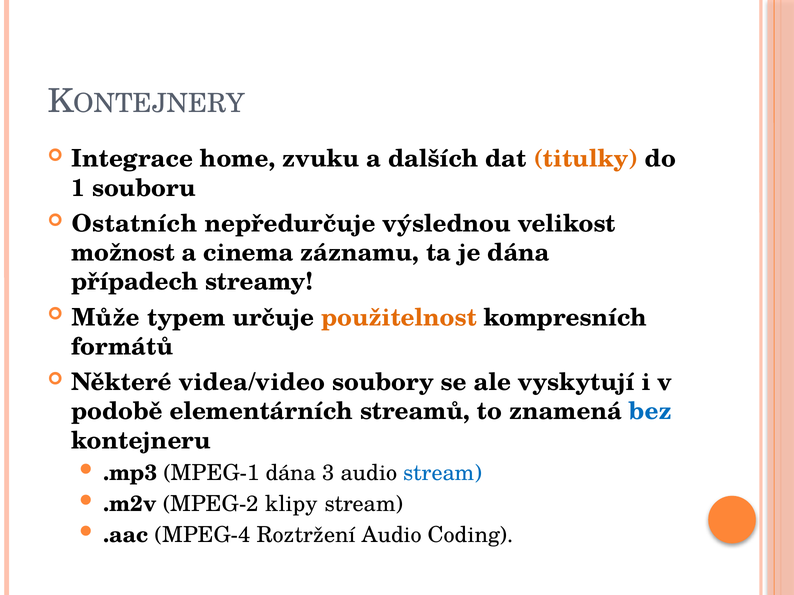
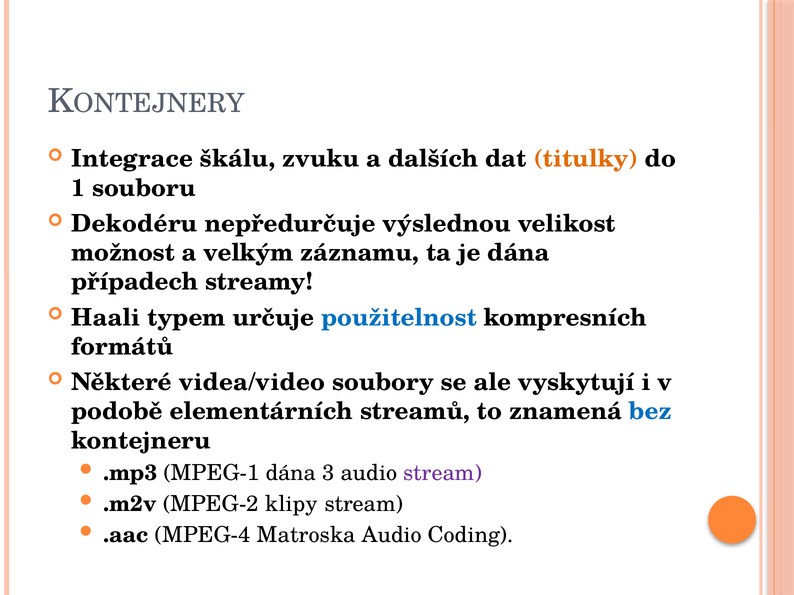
home: home -> škálu
Ostatních: Ostatních -> Dekodéru
cinema: cinema -> velkým
Může: Může -> Haali
použitelnost colour: orange -> blue
stream at (442, 473) colour: blue -> purple
Roztržení: Roztržení -> Matroska
